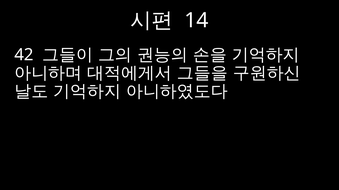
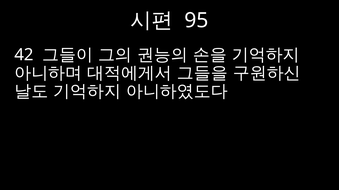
14: 14 -> 95
